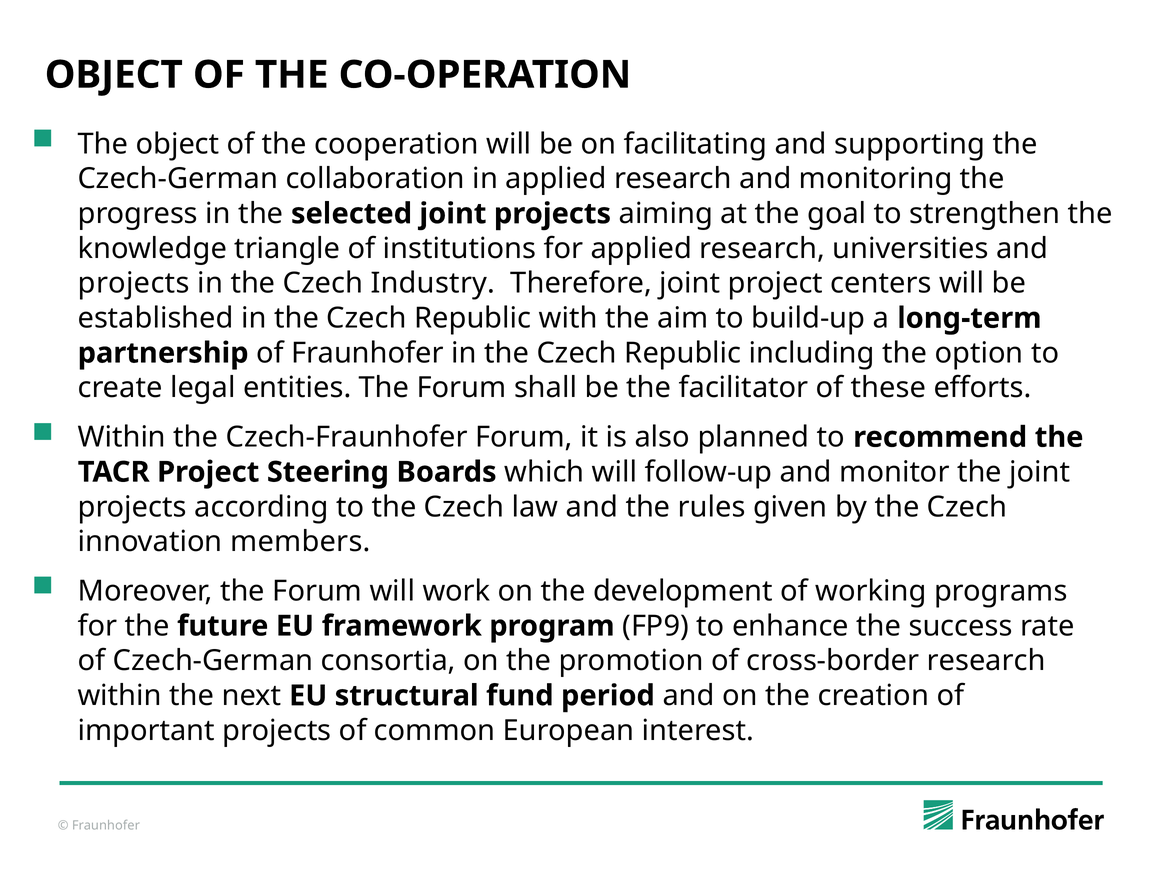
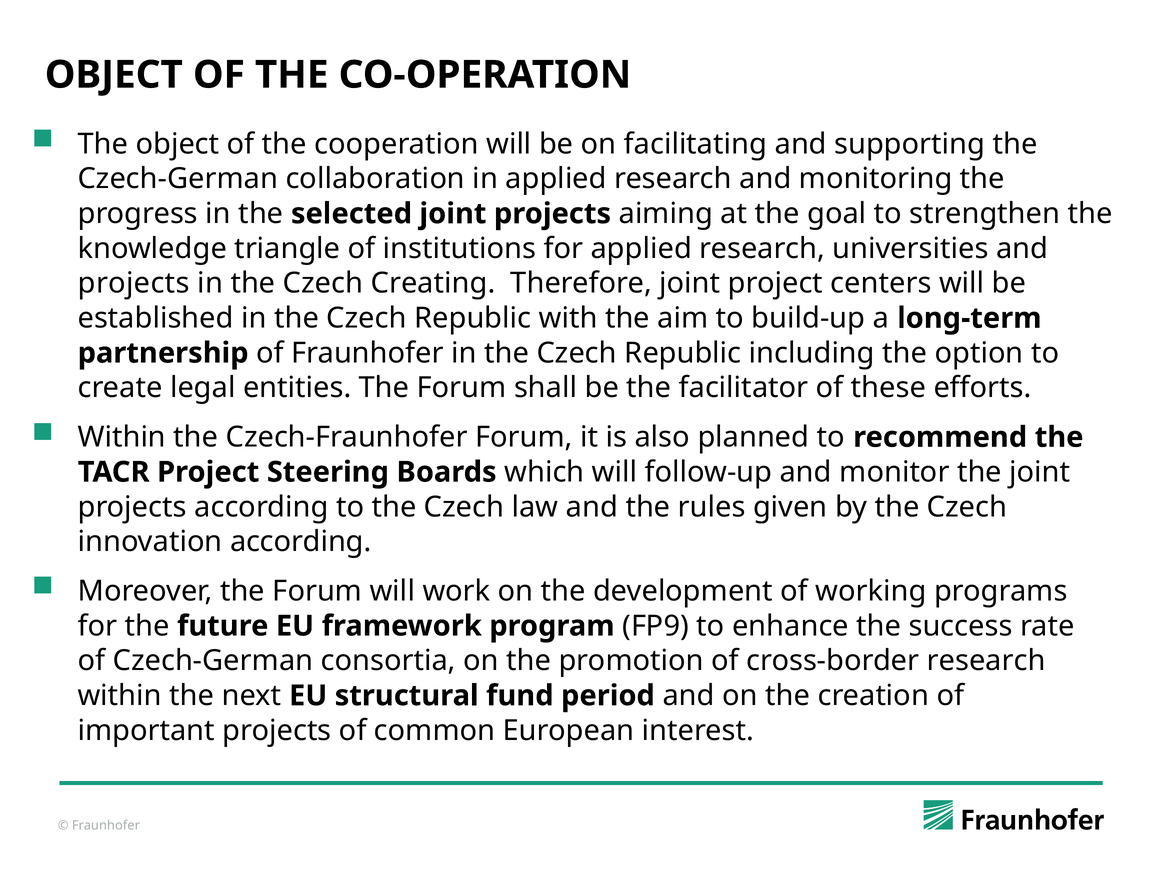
Industry: Industry -> Creating
innovation members: members -> according
